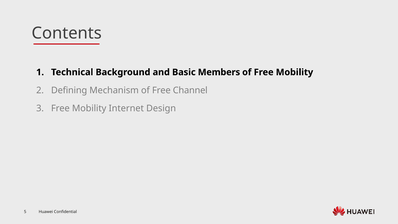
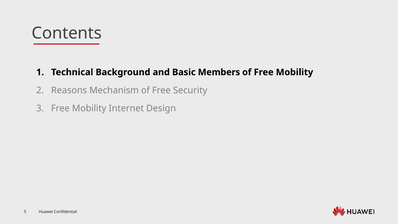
Defining: Defining -> Reasons
Channel: Channel -> Security
